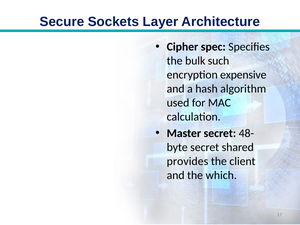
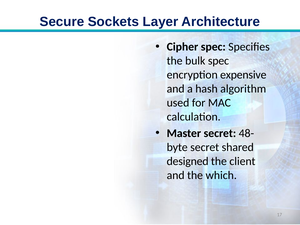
bulk such: such -> spec
provides: provides -> designed
